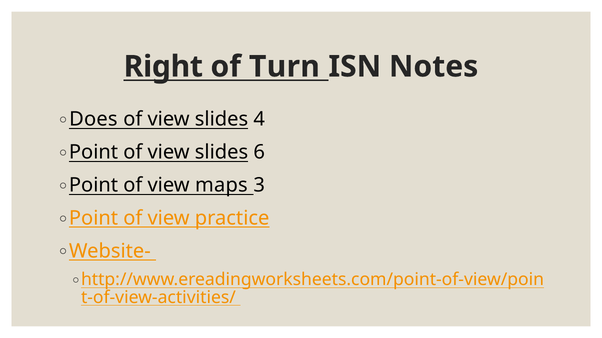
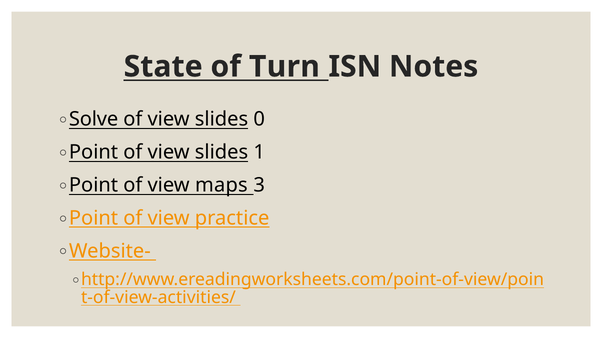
Right: Right -> State
Does: Does -> Solve
4: 4 -> 0
6: 6 -> 1
